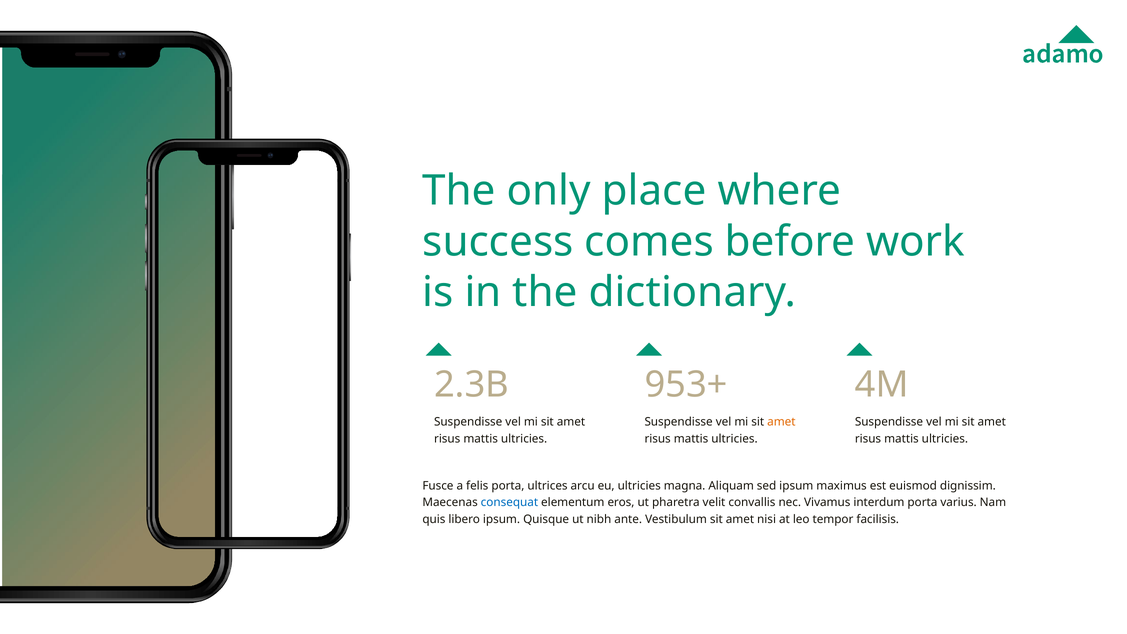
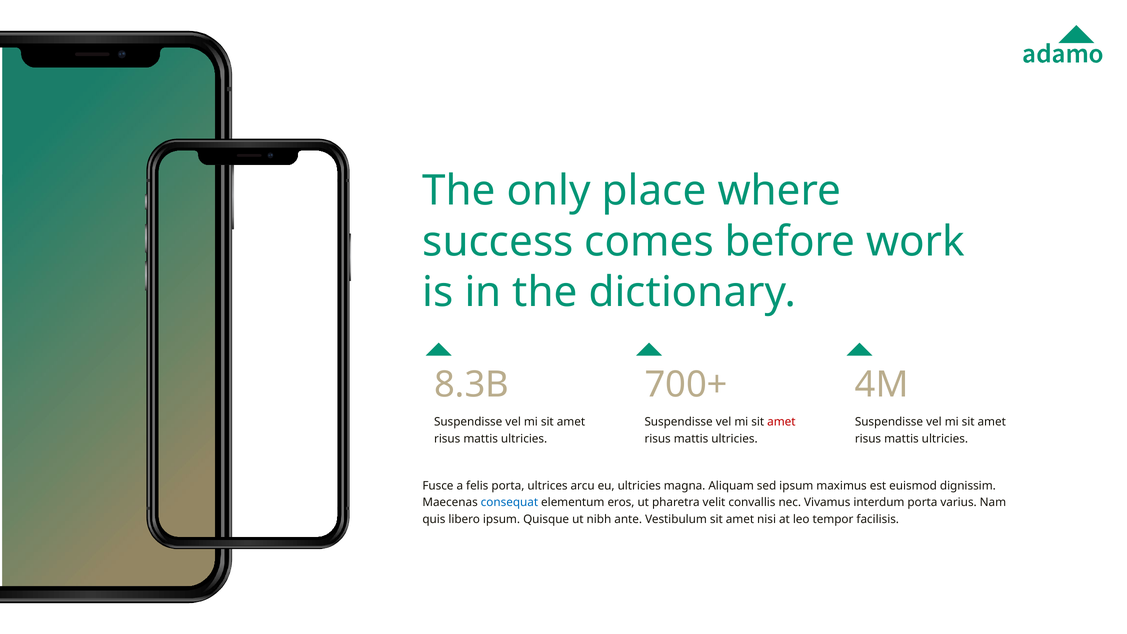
2.3B: 2.3B -> 8.3B
953+: 953+ -> 700+
amet at (781, 422) colour: orange -> red
